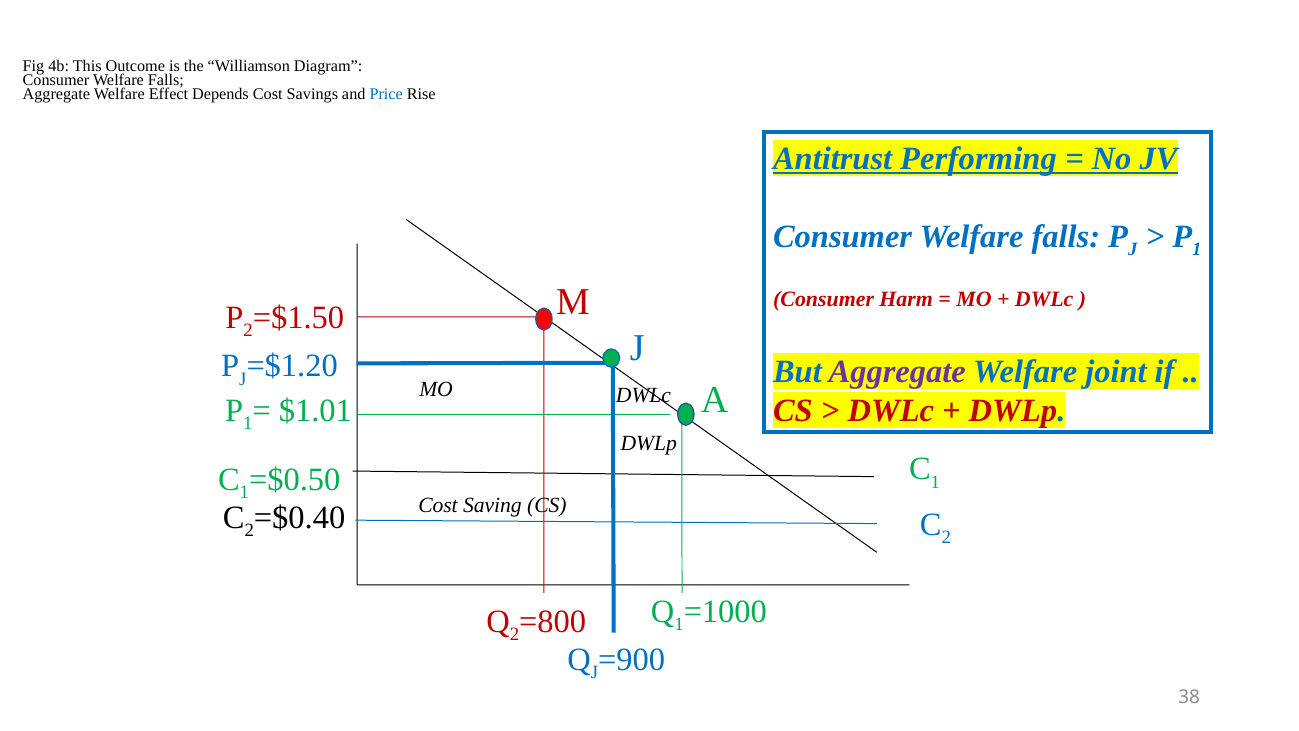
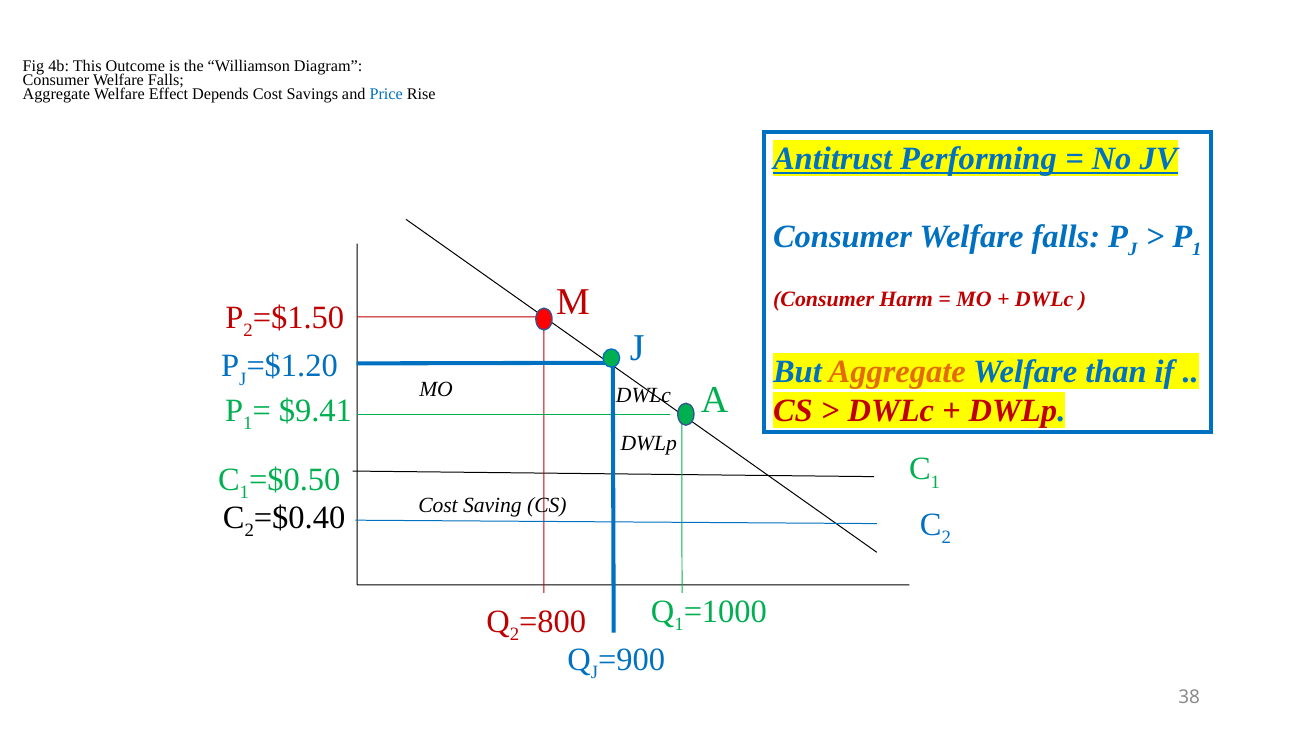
Aggregate at (897, 371) colour: purple -> orange
joint: joint -> than
$1.01: $1.01 -> $9.41
